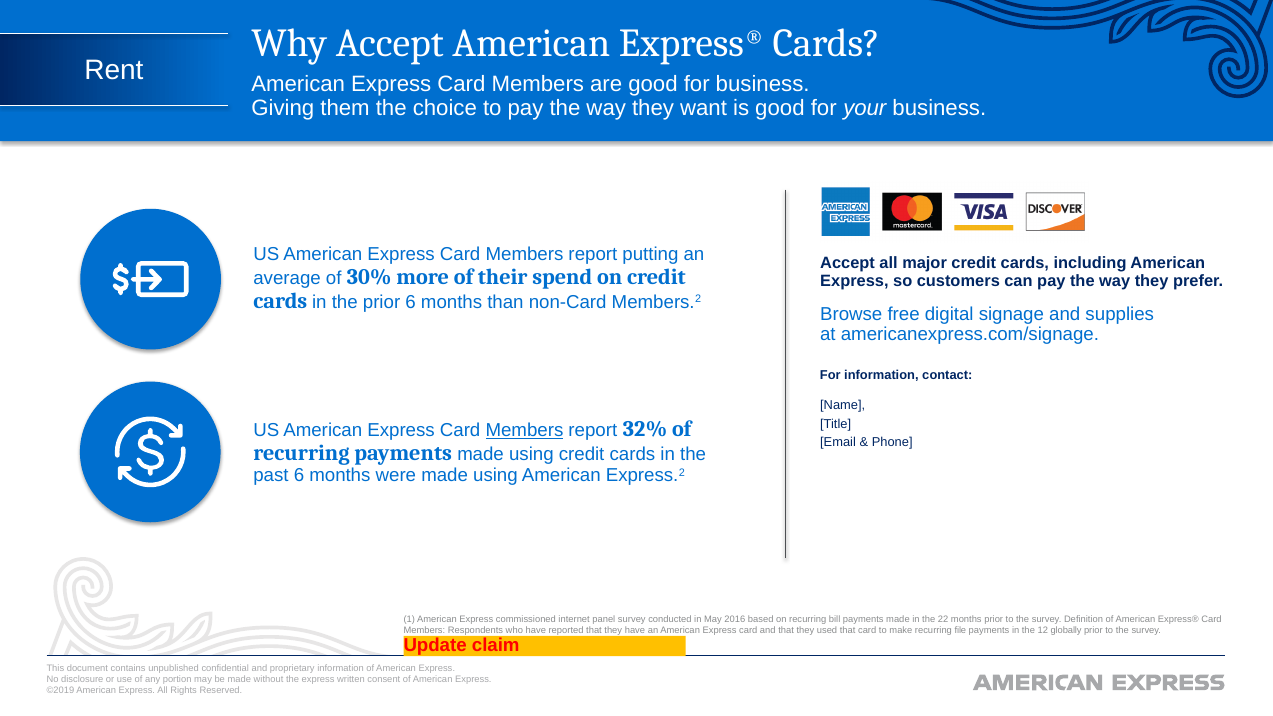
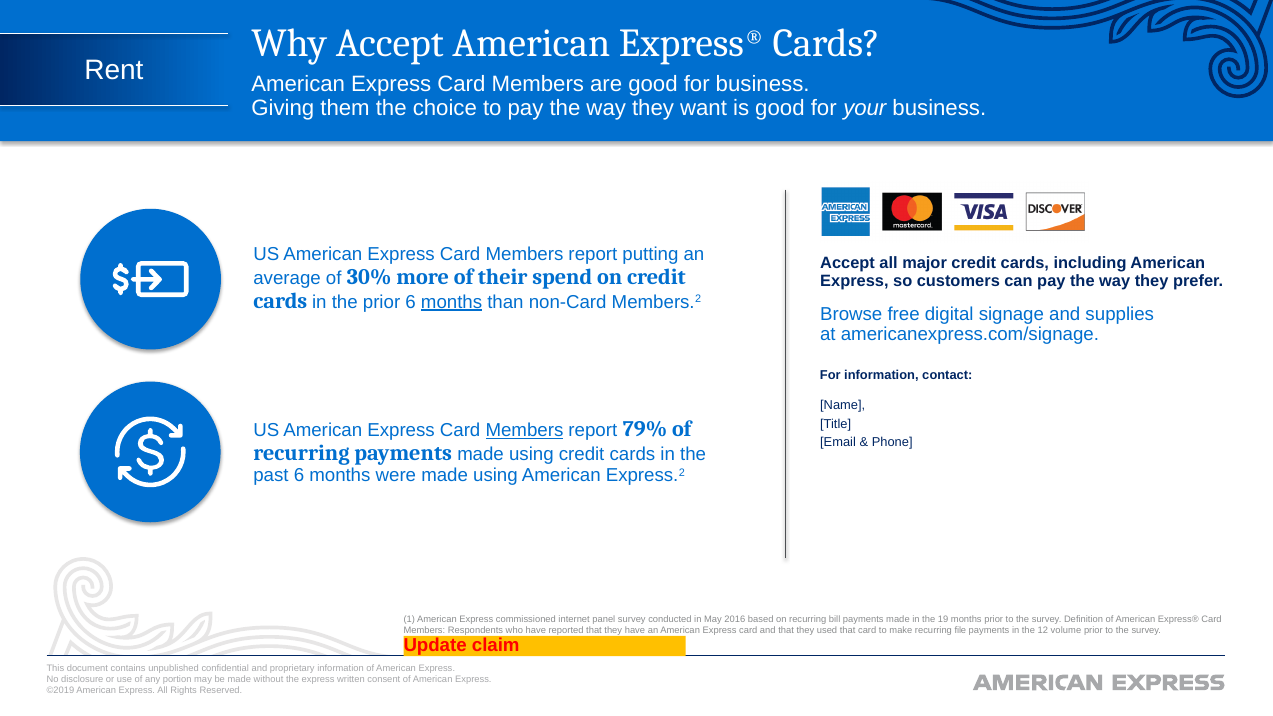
months at (452, 302) underline: none -> present
32%: 32% -> 79%
22: 22 -> 19
globally: globally -> volume
